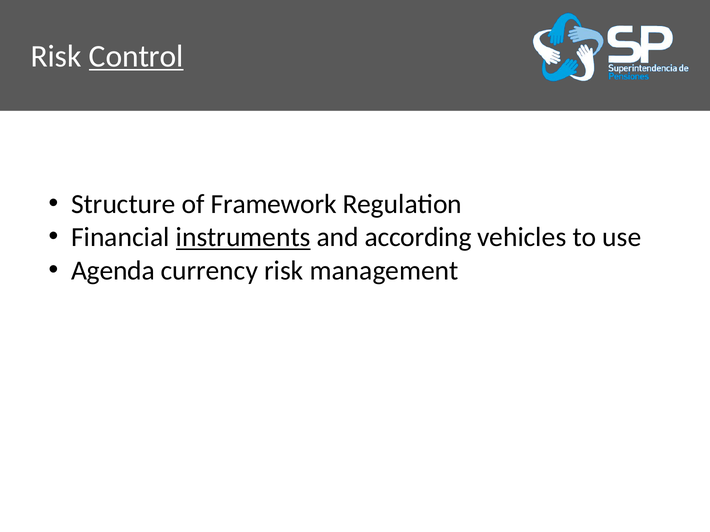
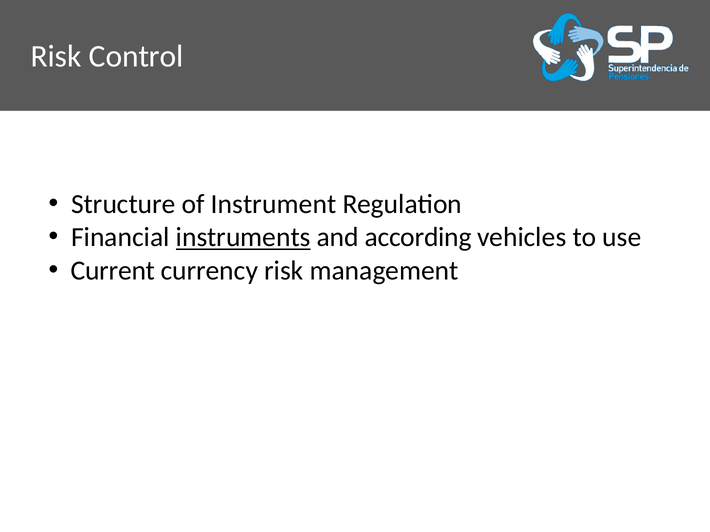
Control underline: present -> none
Framework: Framework -> Instrument
Agenda: Agenda -> Current
